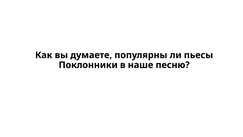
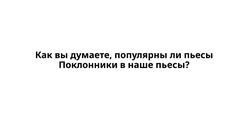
наше песню: песню -> пьесы
